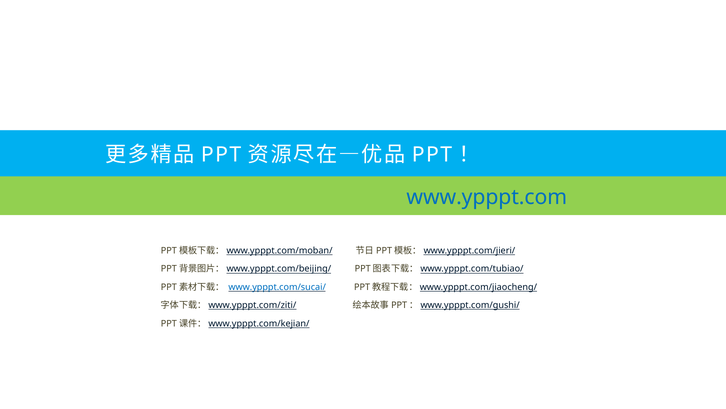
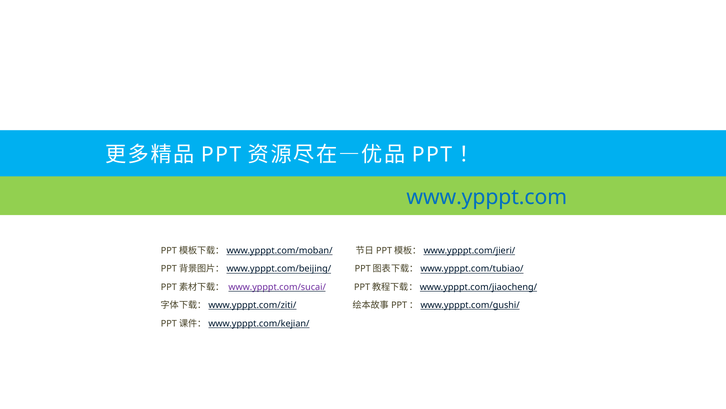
www.ypppt.com/sucai/ colour: blue -> purple
